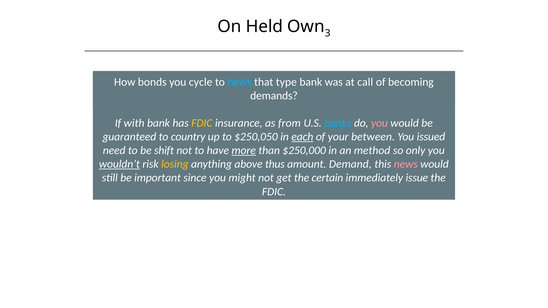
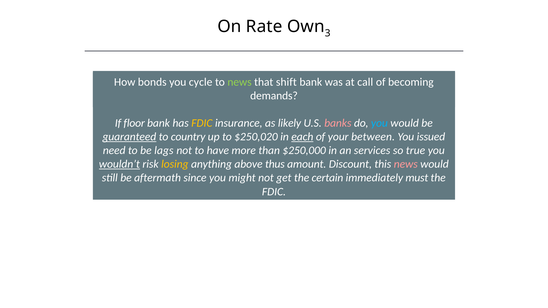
Held: Held -> Rate
news at (240, 82) colour: light blue -> light green
type: type -> shift
with: with -> floor
from: from -> likely
banks colour: light blue -> pink
you at (379, 123) colour: pink -> light blue
guaranteed underline: none -> present
$250,050: $250,050 -> $250,020
shift: shift -> lags
more underline: present -> none
method: method -> services
only: only -> true
Demand: Demand -> Discount
important: important -> aftermath
issue: issue -> must
